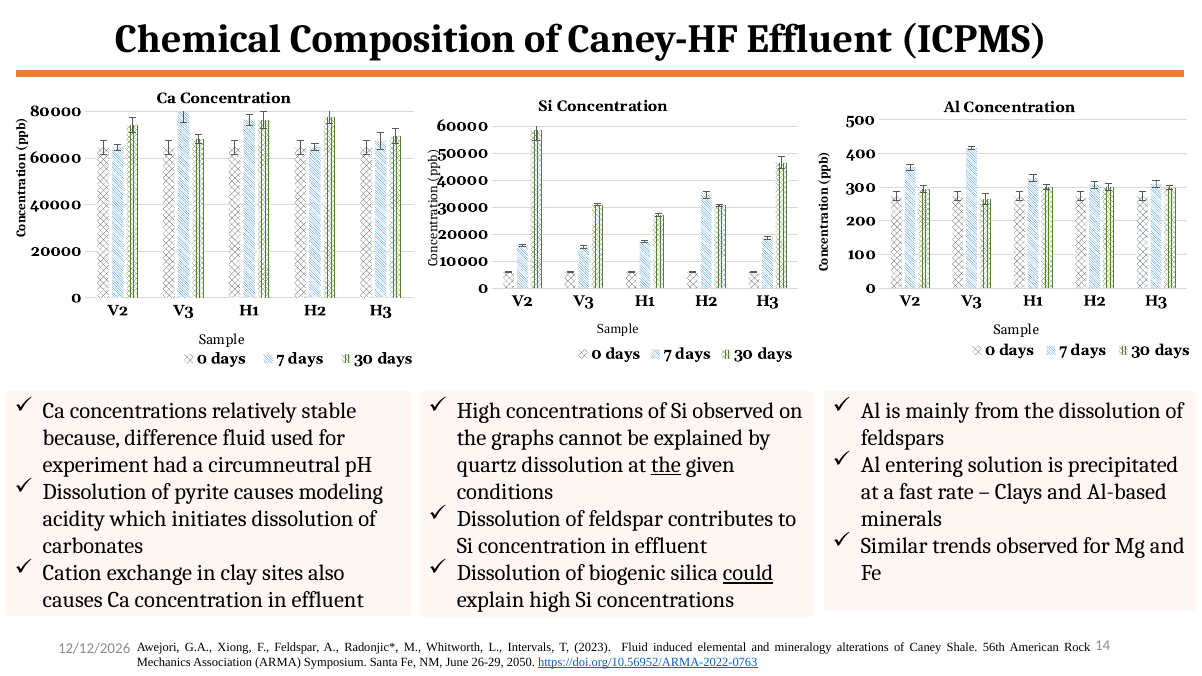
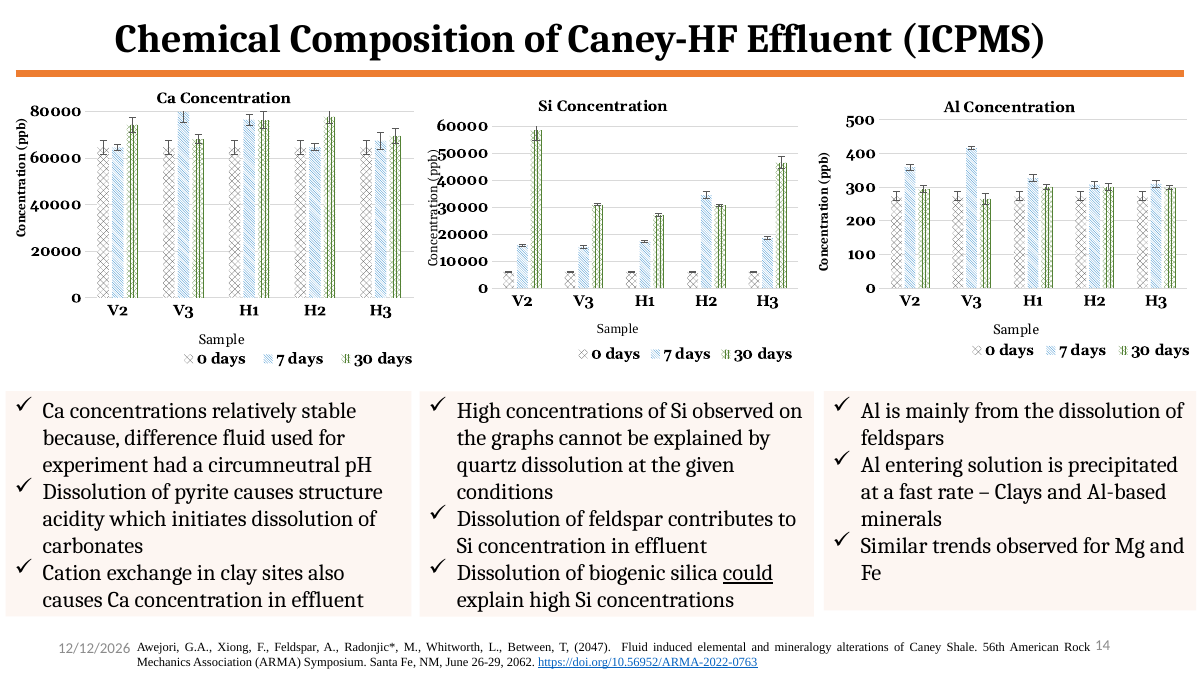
the at (666, 465) underline: present -> none
modeling: modeling -> structure
Intervals: Intervals -> Between
2023: 2023 -> 2047
2050: 2050 -> 2062
